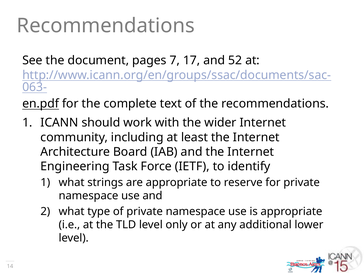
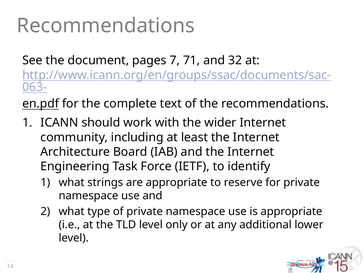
17: 17 -> 71
52: 52 -> 32
